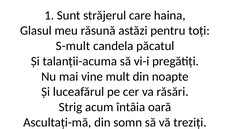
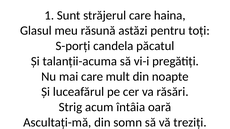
S-mult: S-mult -> S-porți
mai vine: vine -> care
